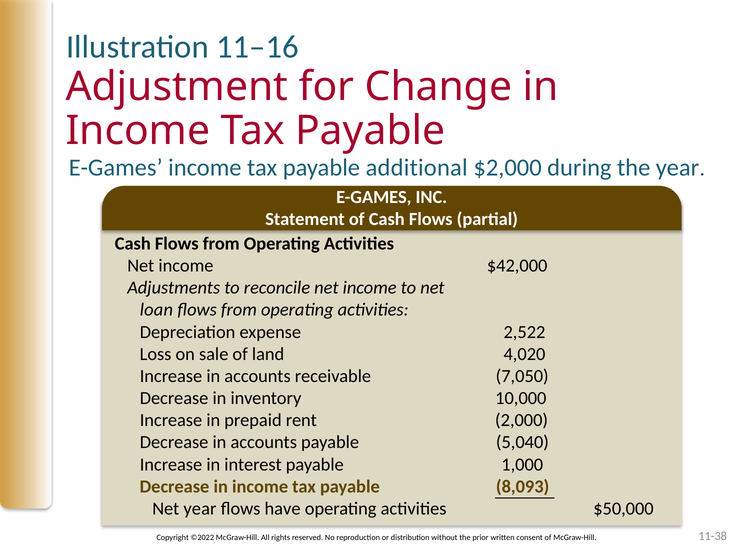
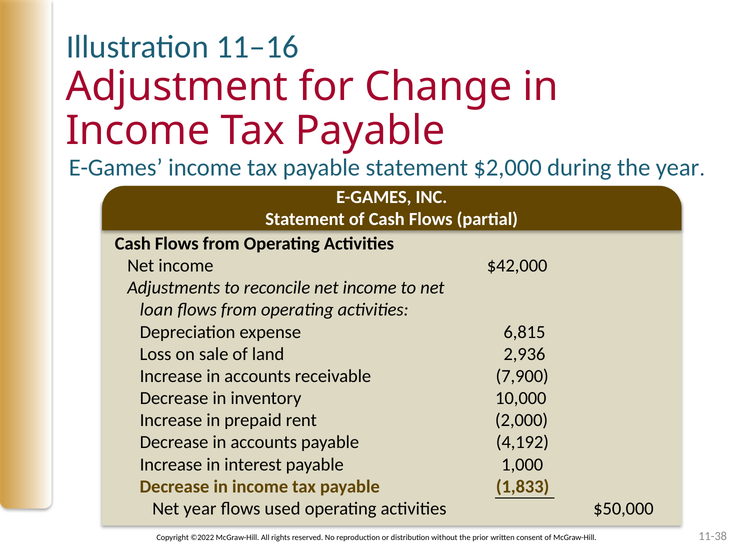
payable additional: additional -> statement
2,522: 2,522 -> 6,815
4,020: 4,020 -> 2,936
7,050: 7,050 -> 7,900
5,040: 5,040 -> 4,192
8,093: 8,093 -> 1,833
have: have -> used
